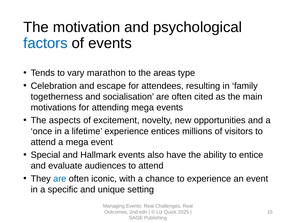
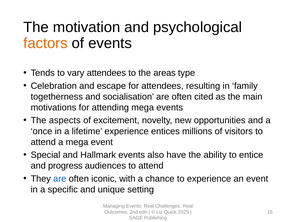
factors colour: blue -> orange
vary marathon: marathon -> attendees
evaluate: evaluate -> progress
